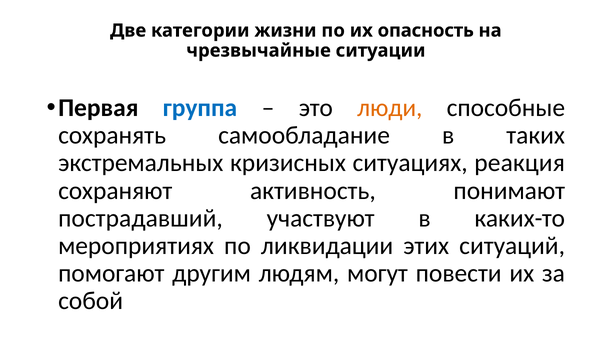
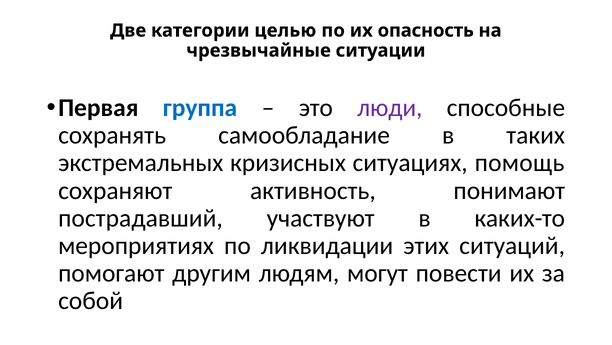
жизни: жизни -> целью
люди colour: orange -> purple
реакция: реакция -> помощь
